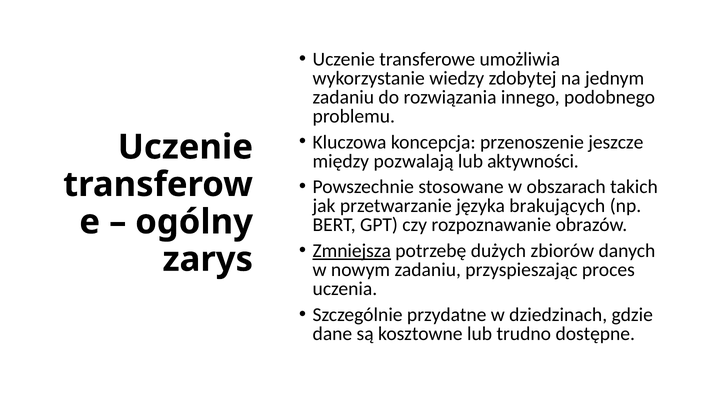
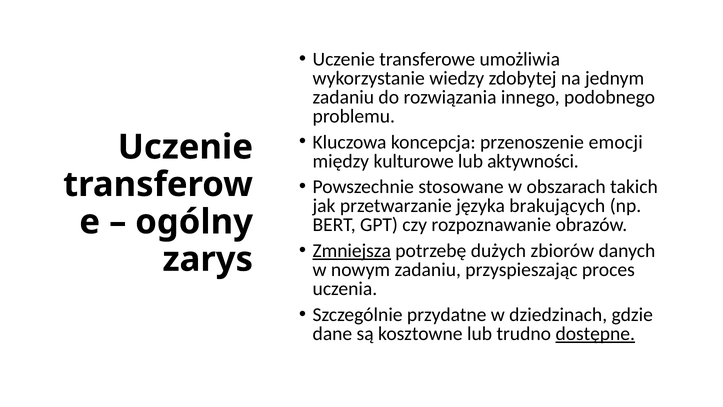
jeszcze: jeszcze -> emocji
pozwalają: pozwalają -> kulturowe
dostępne underline: none -> present
